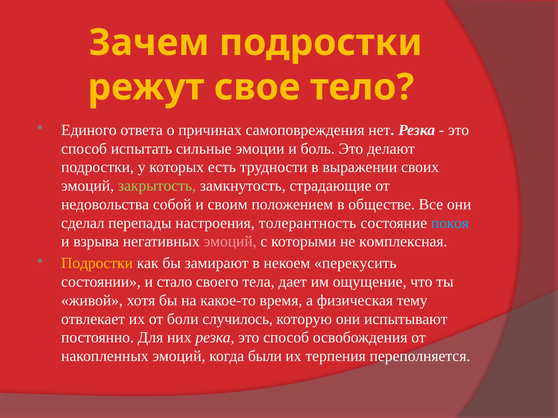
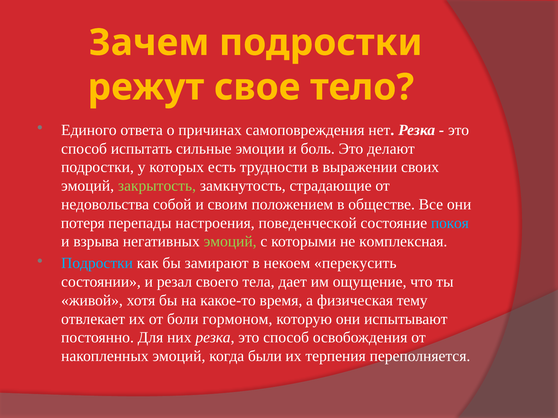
сделал: сделал -> потеря
толерантность: толерантность -> поведенческой
эмоций at (230, 242) colour: pink -> light green
Подростки at (97, 264) colour: yellow -> light blue
стало: стало -> резал
случилось: случилось -> гормоном
